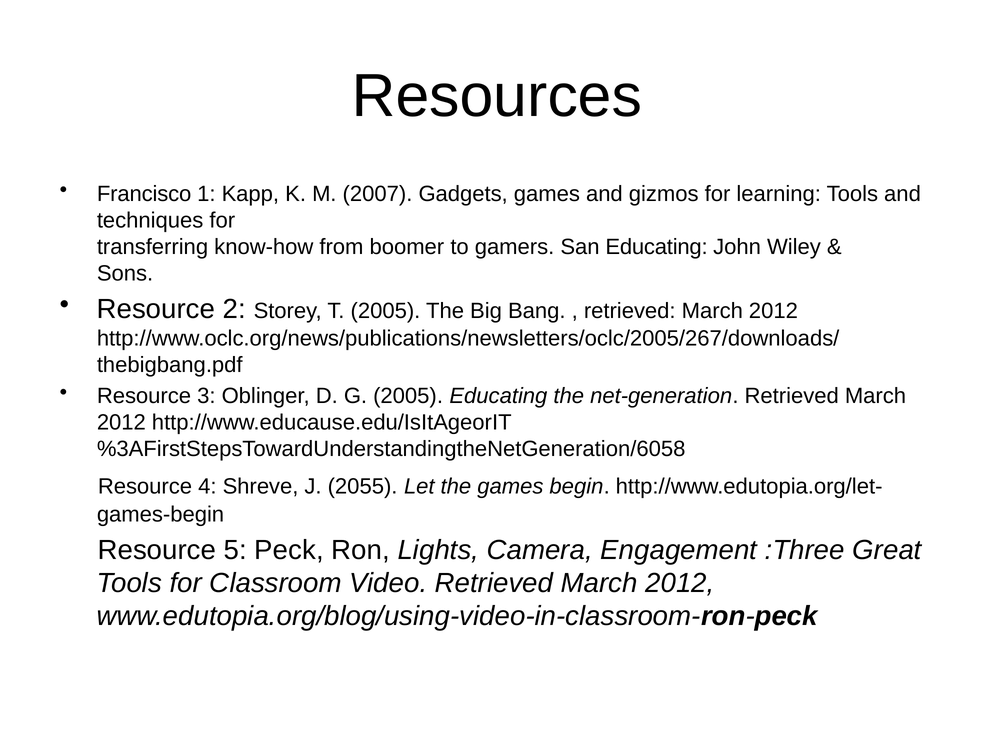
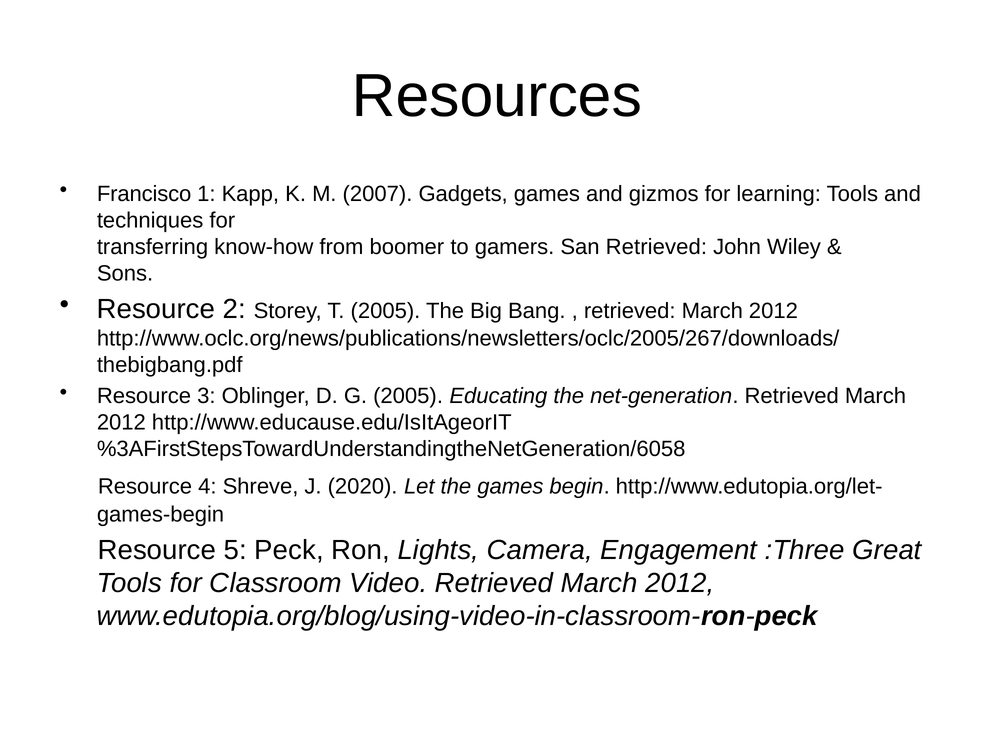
San Educating: Educating -> Retrieved
2055: 2055 -> 2020
